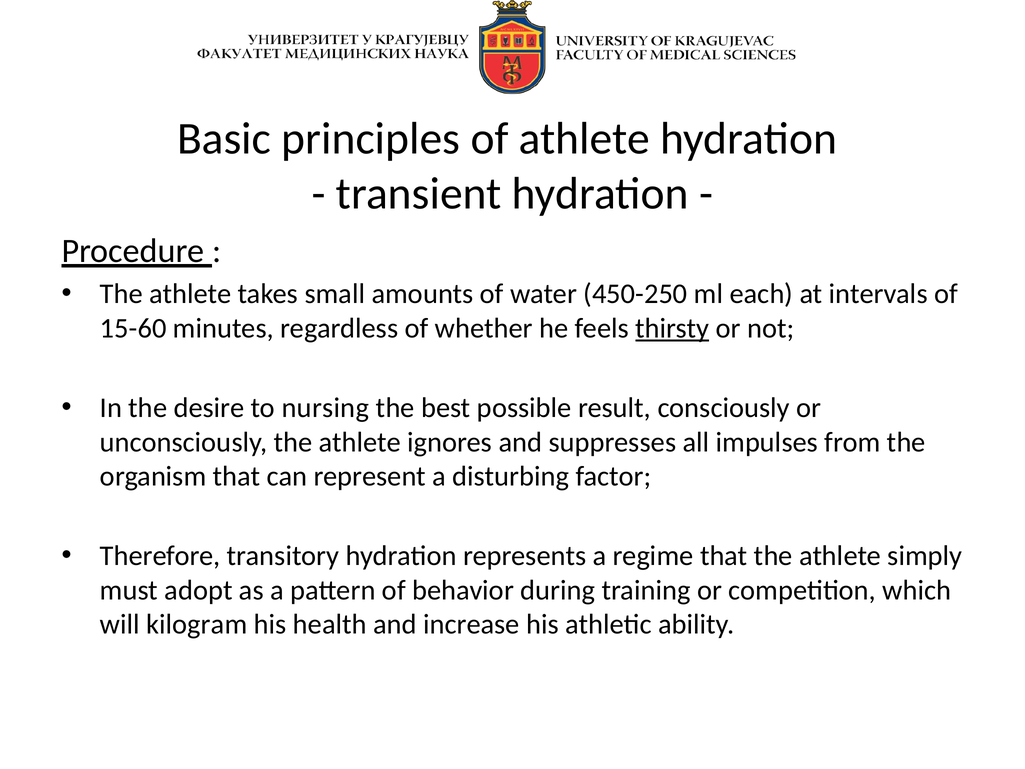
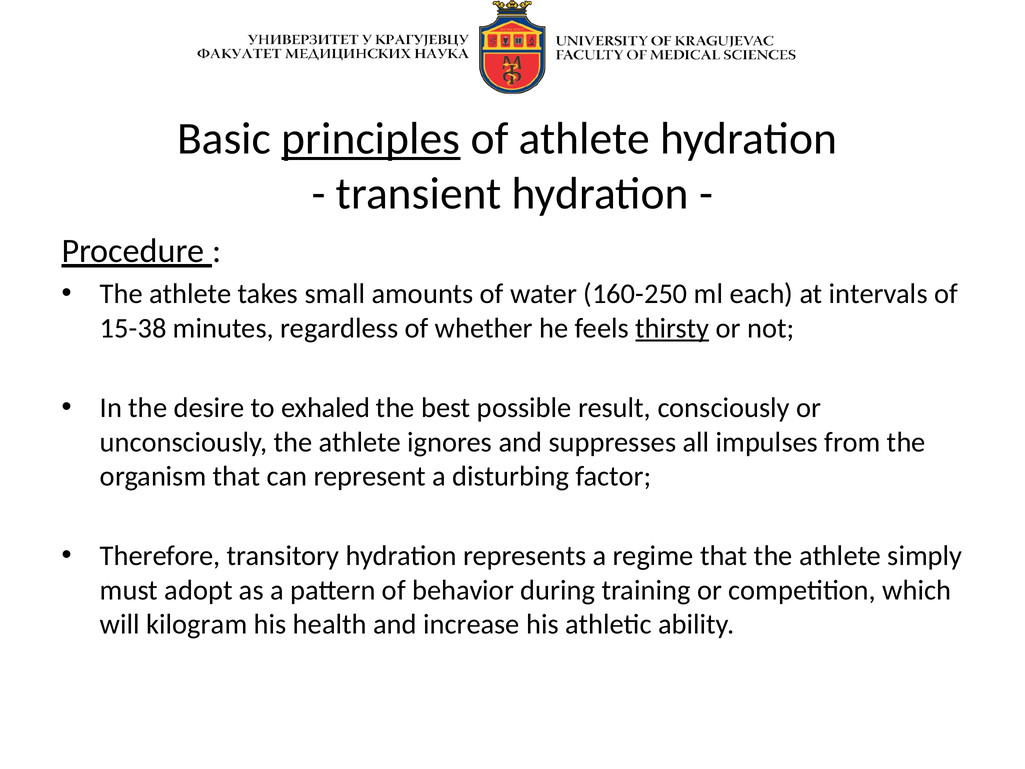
principles underline: none -> present
450-250: 450-250 -> 160-250
15-60: 15-60 -> 15-38
nursing: nursing -> exhaled
